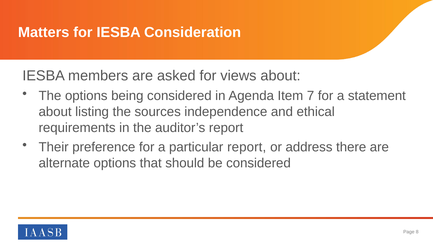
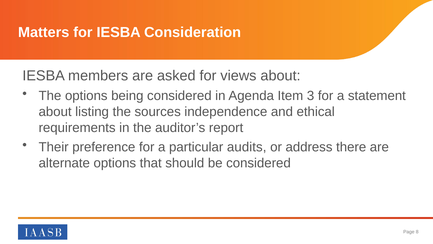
7: 7 -> 3
particular report: report -> audits
